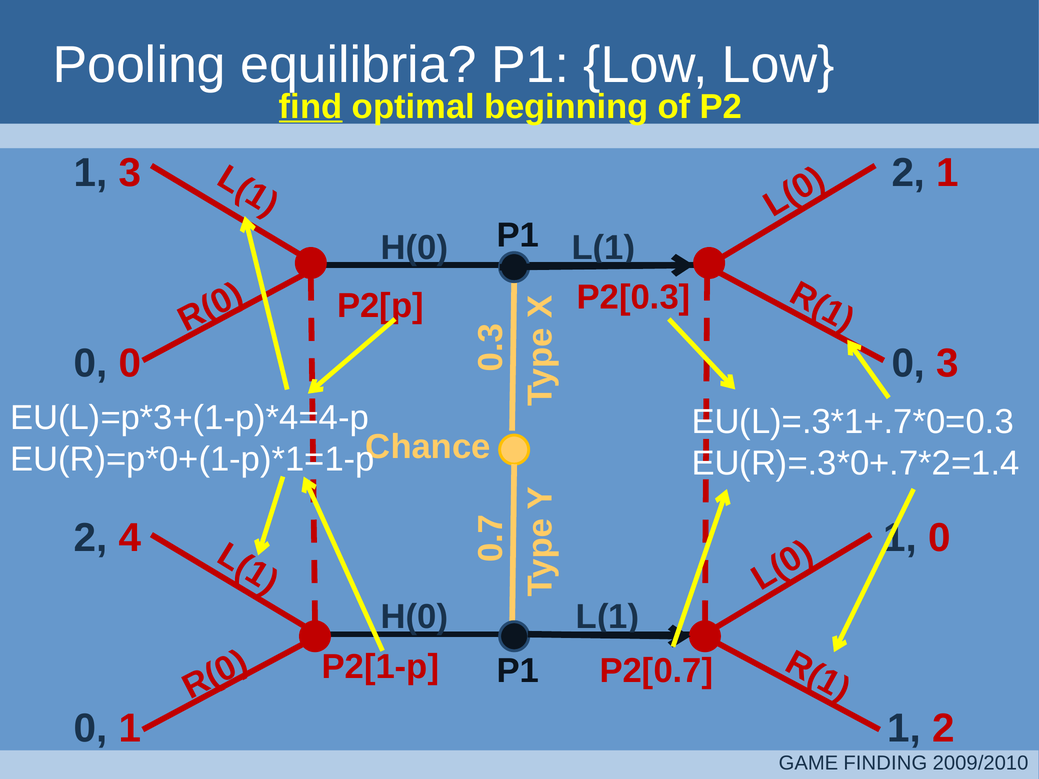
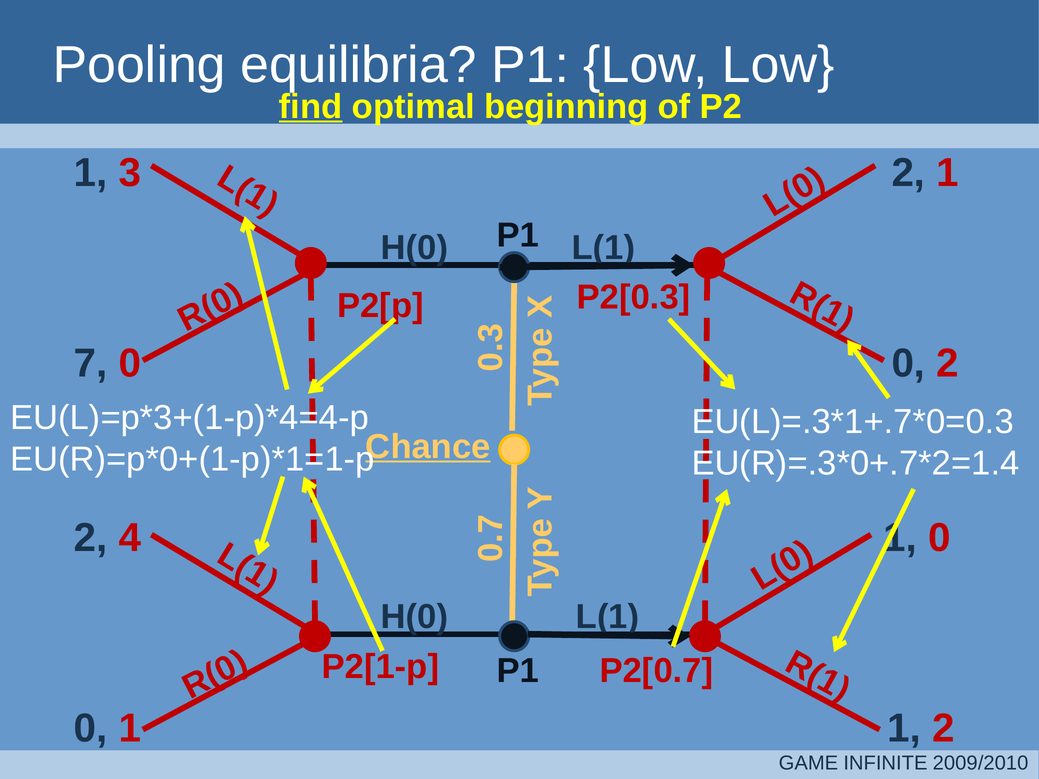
0 at (91, 364): 0 -> 7
3 at (948, 364): 3 -> 2
Chance underline: none -> present
FINDING: FINDING -> INFINITE
